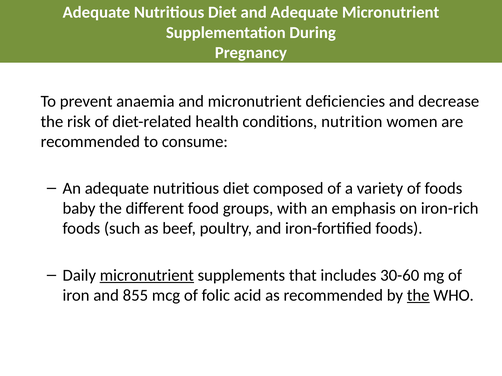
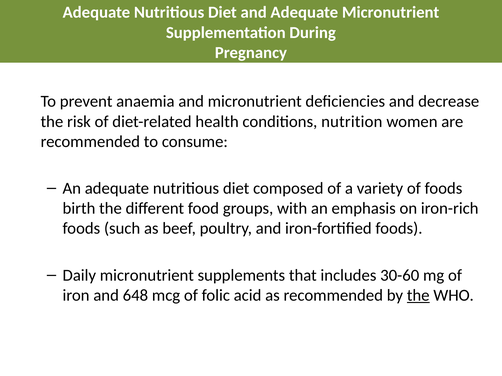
baby: baby -> birth
micronutrient at (147, 276) underline: present -> none
855: 855 -> 648
